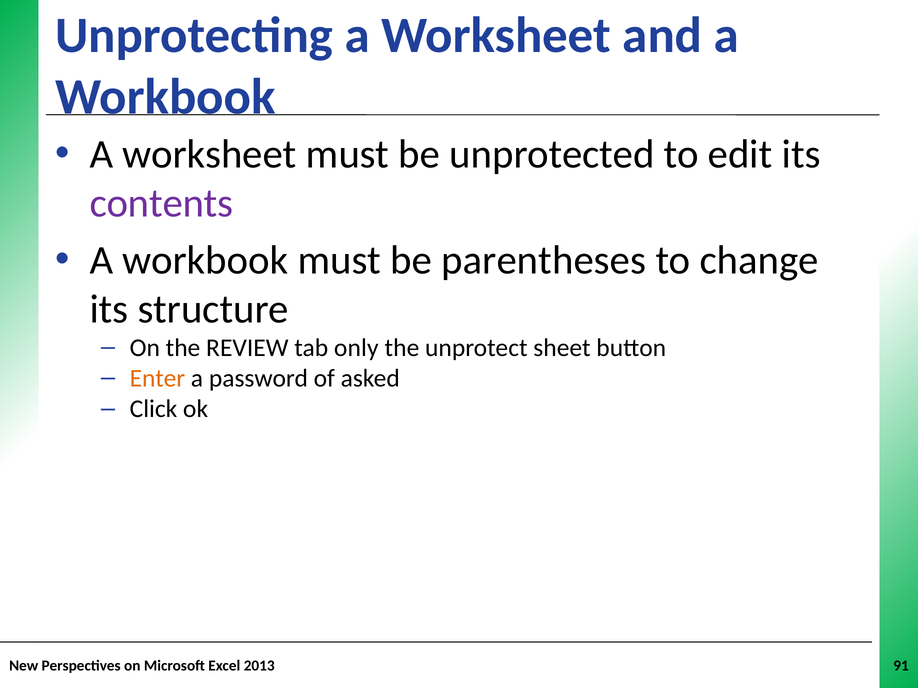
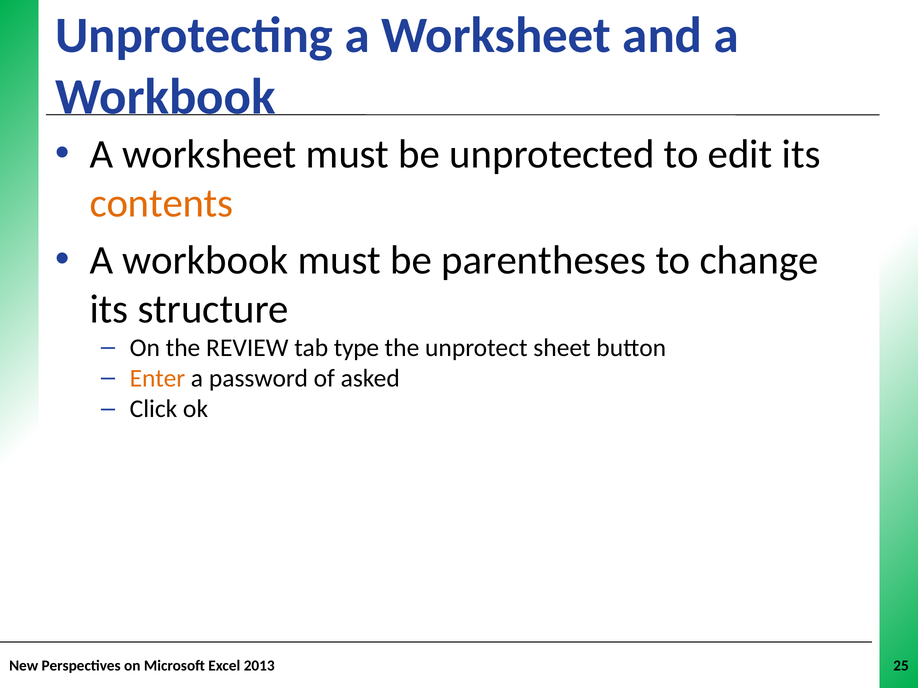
contents colour: purple -> orange
only: only -> type
91: 91 -> 25
